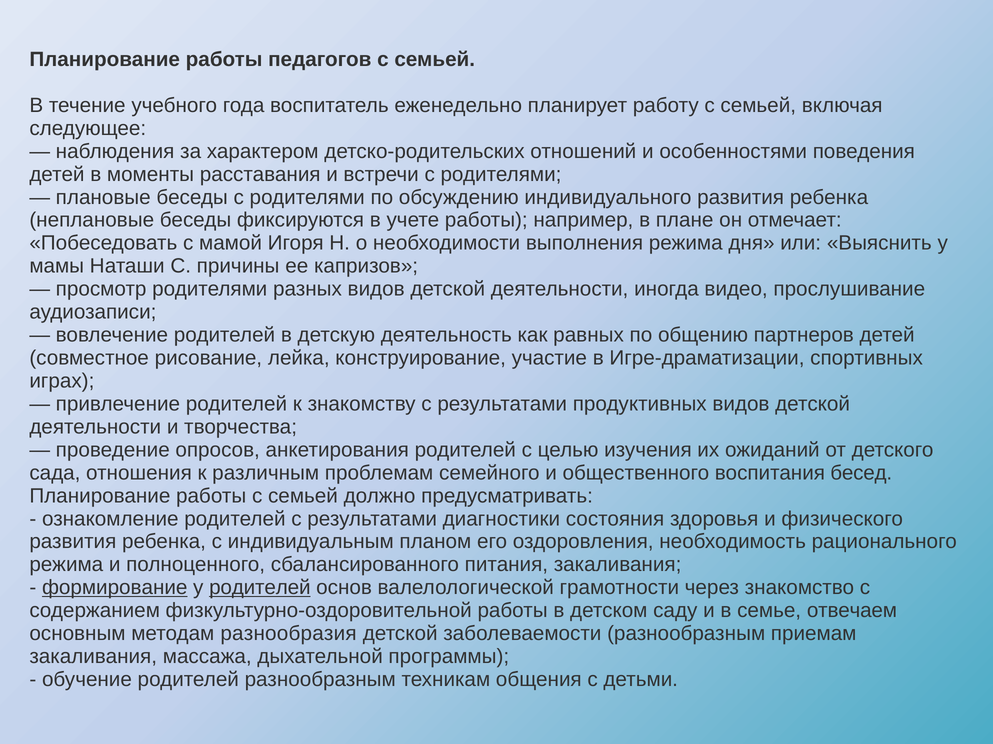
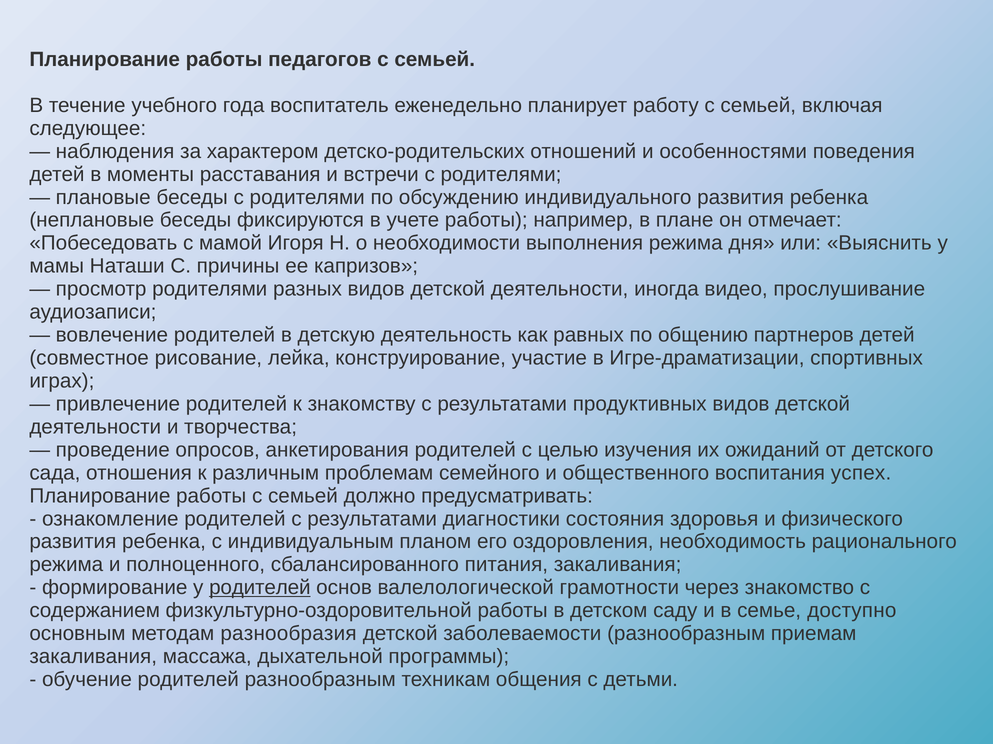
бесед: бесед -> успех
формирование underline: present -> none
отвечаем: отвечаем -> доступно
